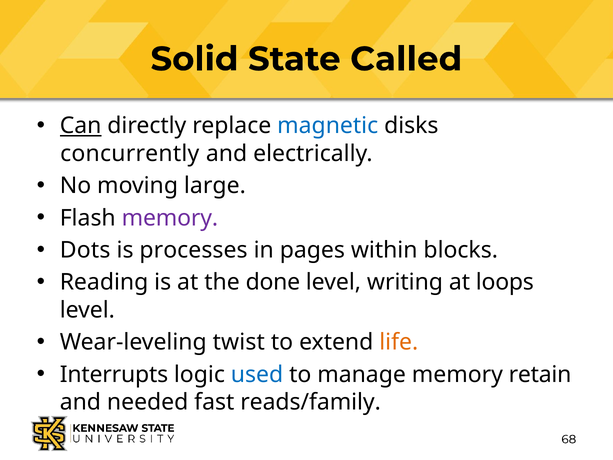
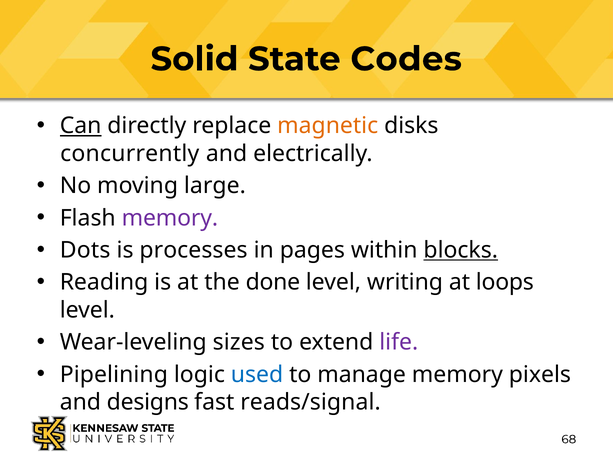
Called: Called -> Codes
magnetic colour: blue -> orange
blocks underline: none -> present
twist: twist -> sizes
life colour: orange -> purple
Interrupts: Interrupts -> Pipelining
retain: retain -> pixels
needed: needed -> designs
reads/family: reads/family -> reads/signal
